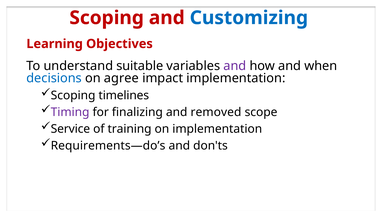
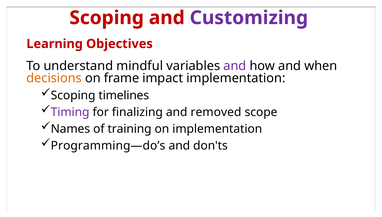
Customizing colour: blue -> purple
suitable: suitable -> mindful
decisions colour: blue -> orange
agree: agree -> frame
Service: Service -> Names
Requirements—do’s: Requirements—do’s -> Programming—do’s
